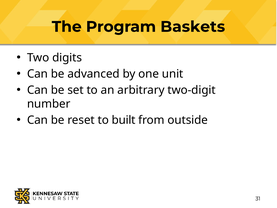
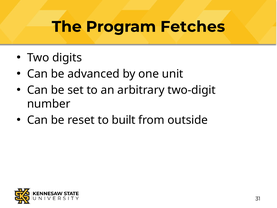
Baskets: Baskets -> Fetches
